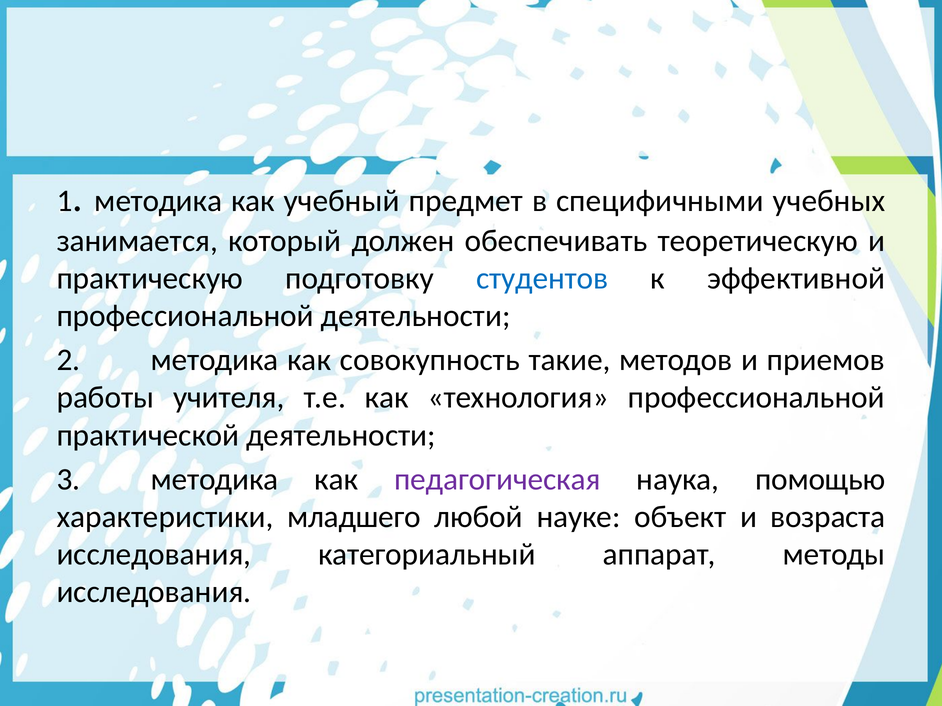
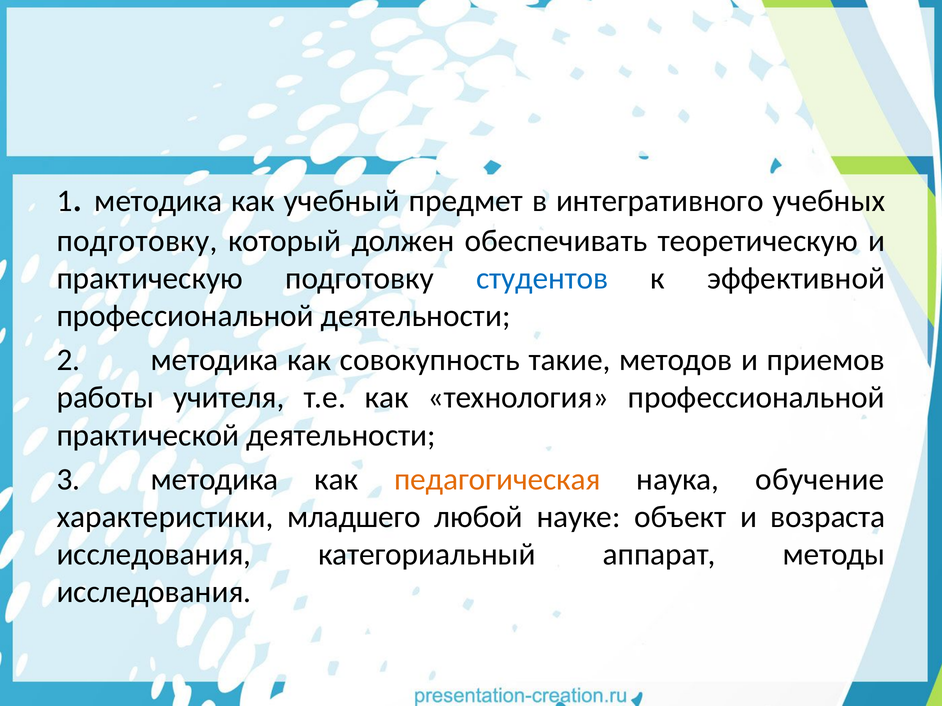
специфичными: специфичными -> интегративного
занимается at (137, 241): занимается -> подготовку
педагогическая colour: purple -> orange
помощью: помощью -> обучение
